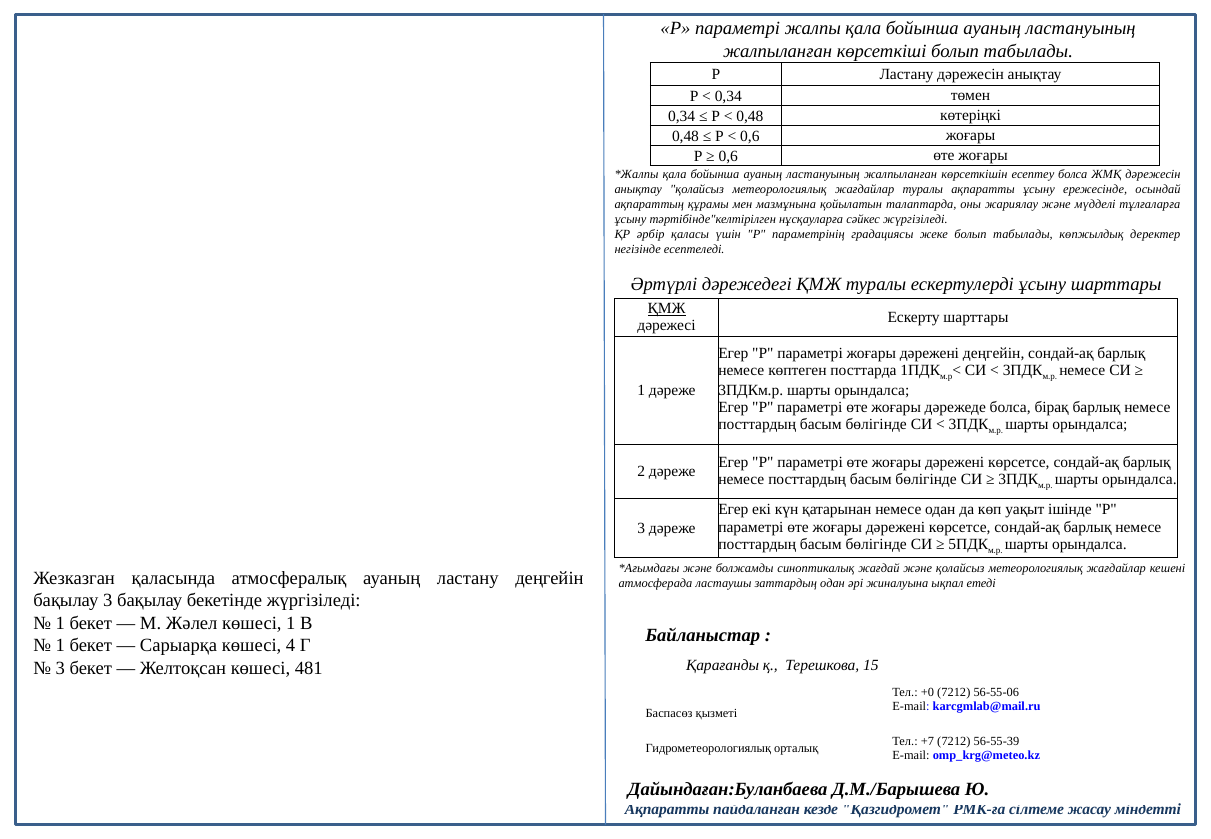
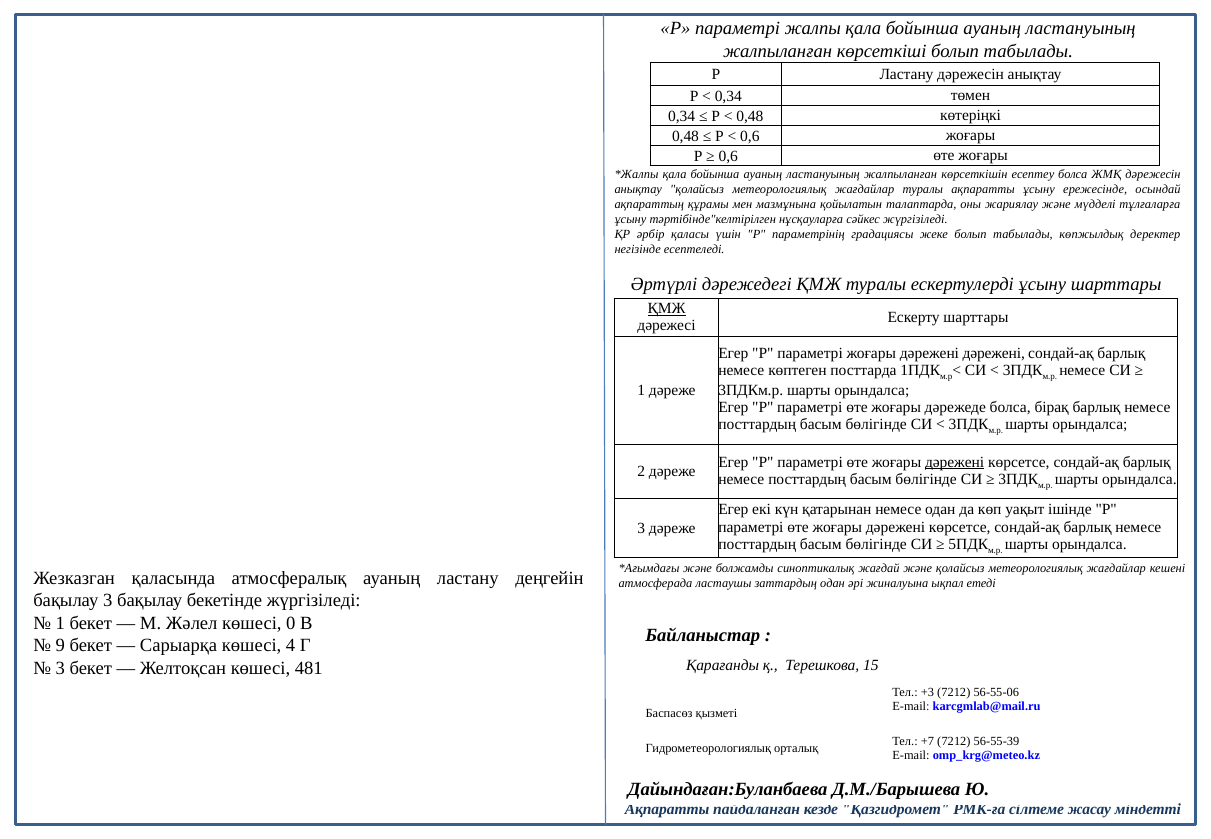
дәрежені деңгейін: деңгейін -> дәрежені
дәрежені at (955, 462) underline: none -> present
көшесі 1: 1 -> 0
1 at (60, 645): 1 -> 9
+0: +0 -> +3
